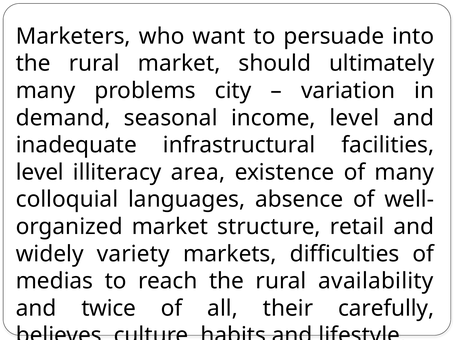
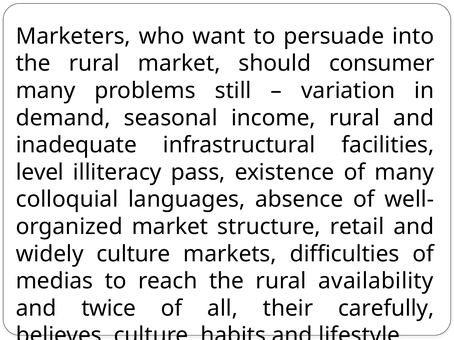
ultimately: ultimately -> consumer
city: city -> still
income level: level -> rural
area: area -> pass
widely variety: variety -> culture
